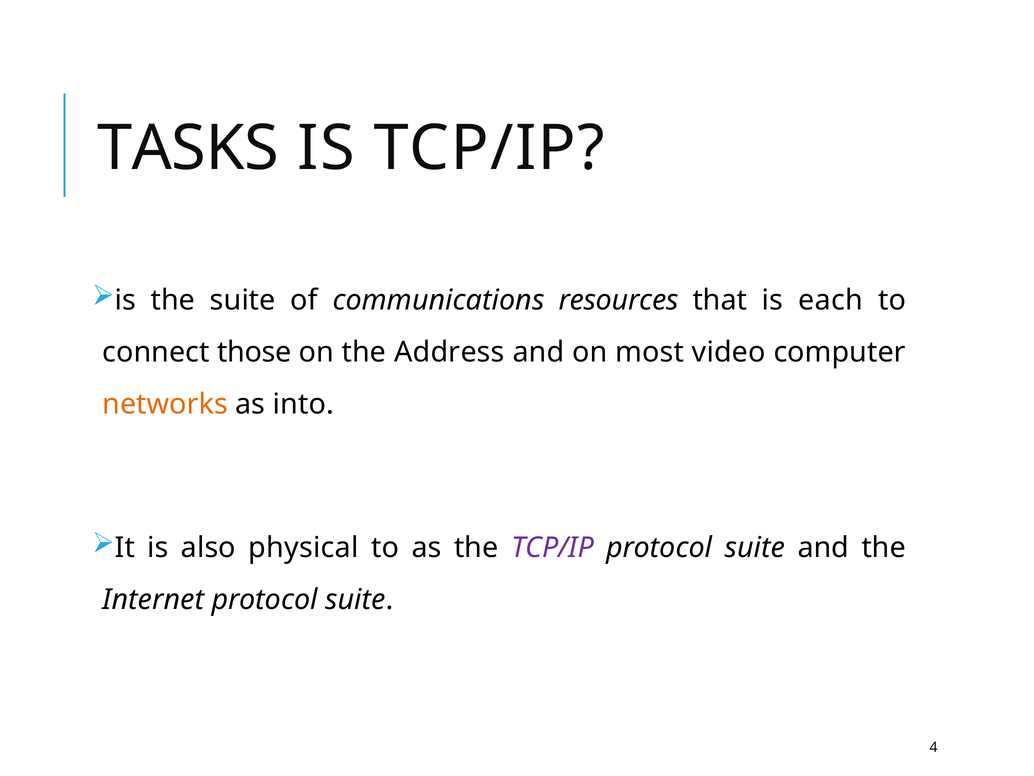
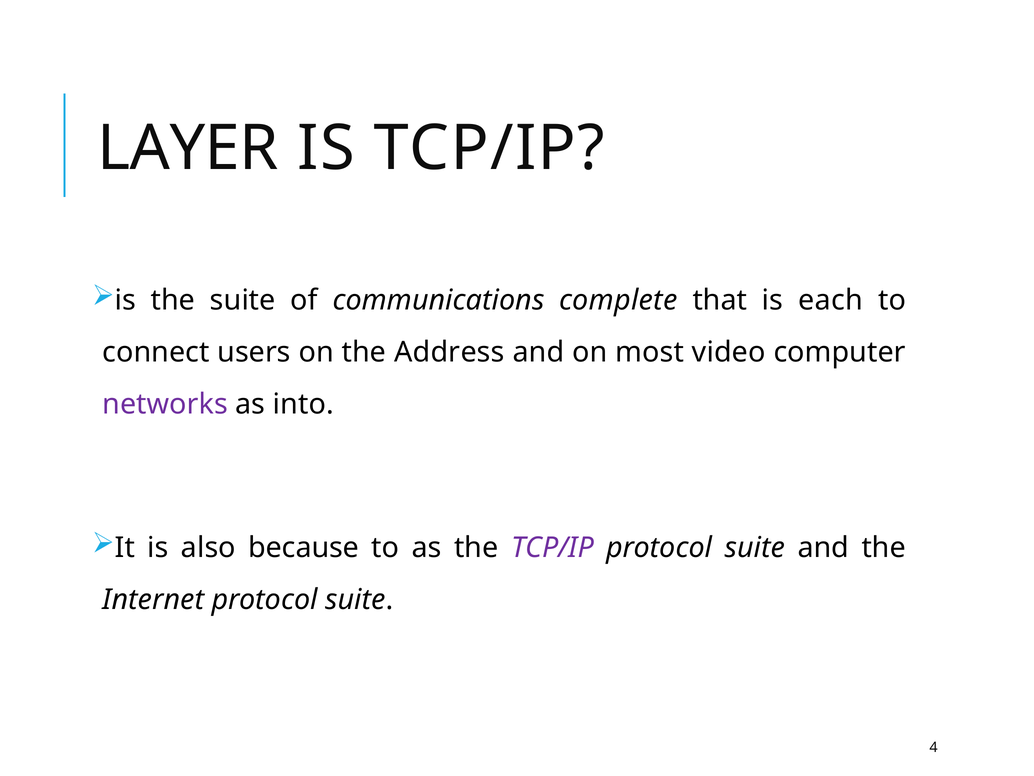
TASKS: TASKS -> LAYER
resources: resources -> complete
those: those -> users
networks colour: orange -> purple
physical: physical -> because
